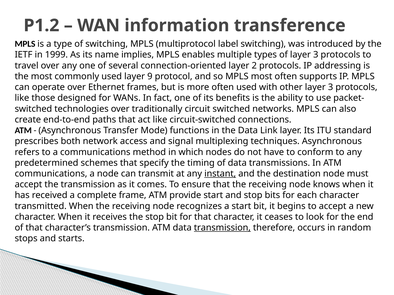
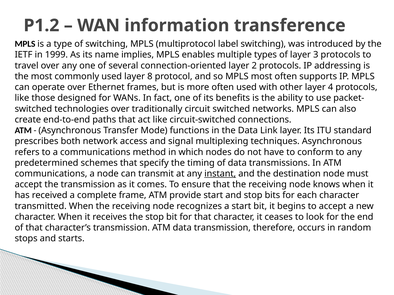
9: 9 -> 8
other layer 3: 3 -> 4
transmission at (222, 228) underline: present -> none
